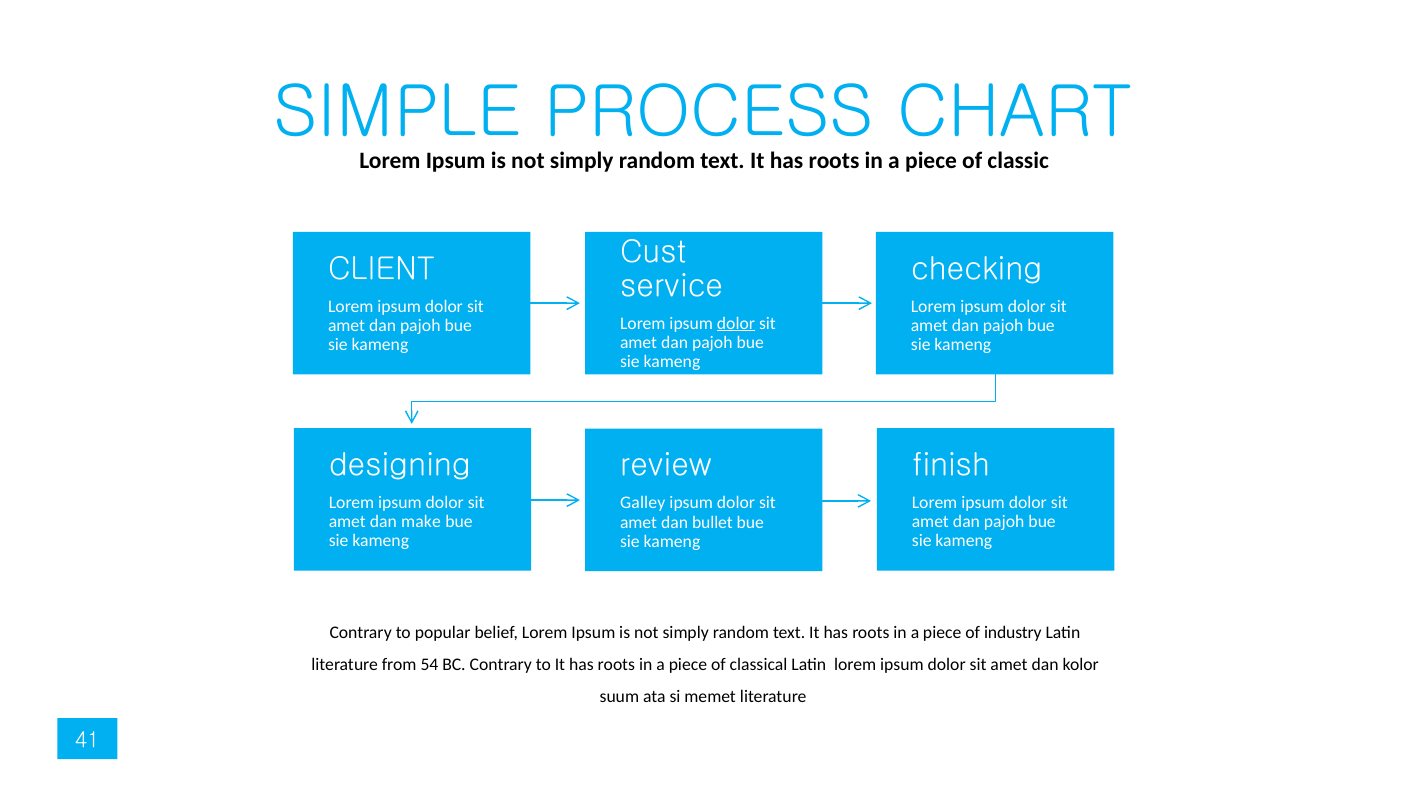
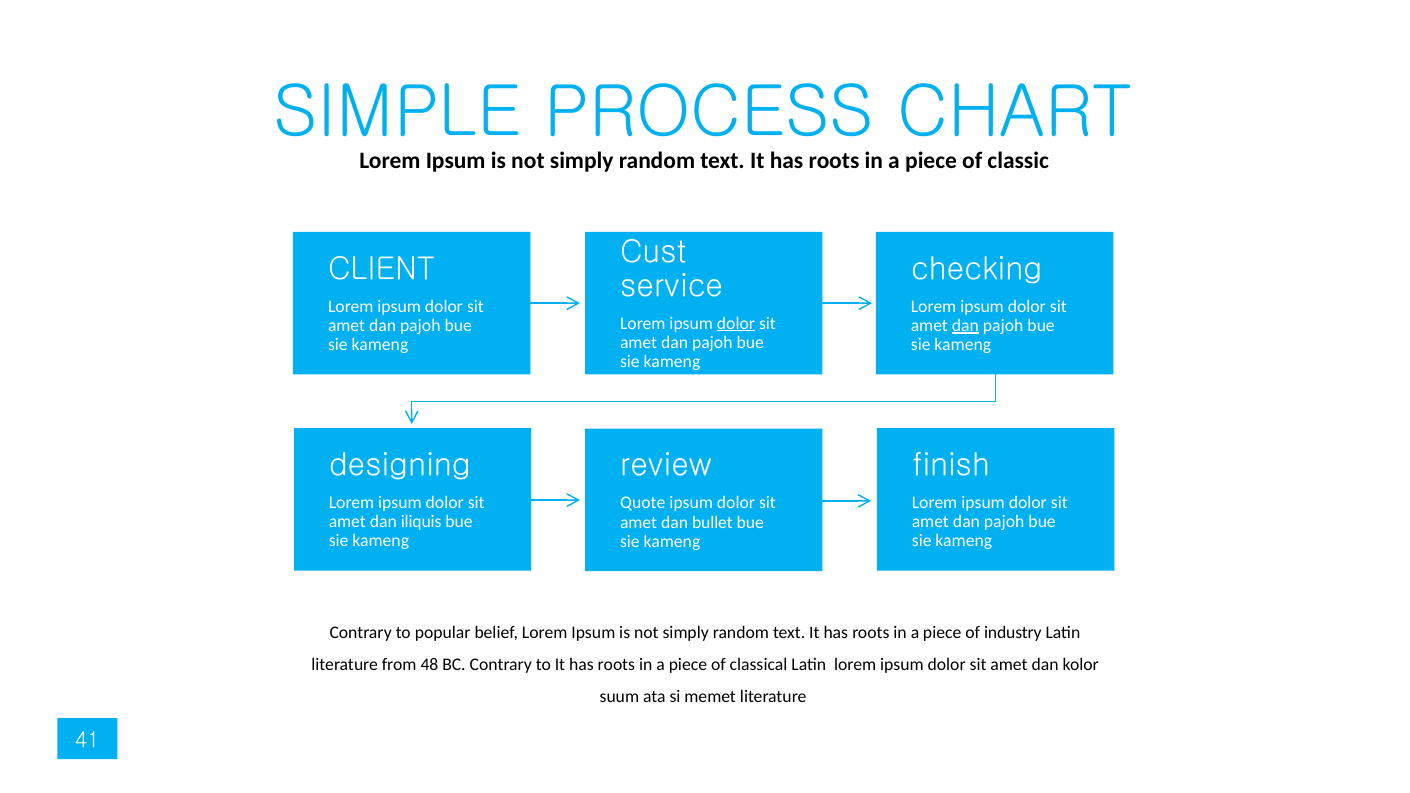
dan at (965, 325) underline: none -> present
Galley: Galley -> Quote
make: make -> iliquis
54: 54 -> 48
